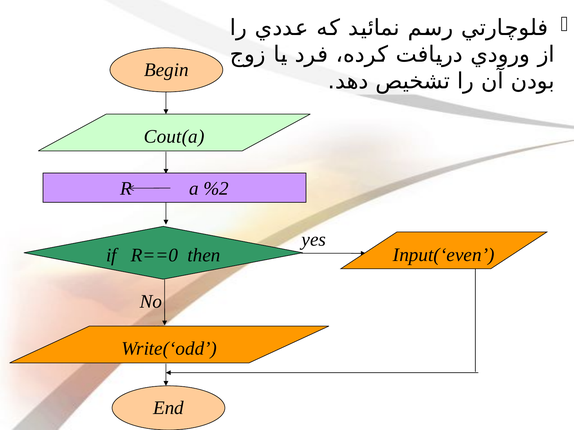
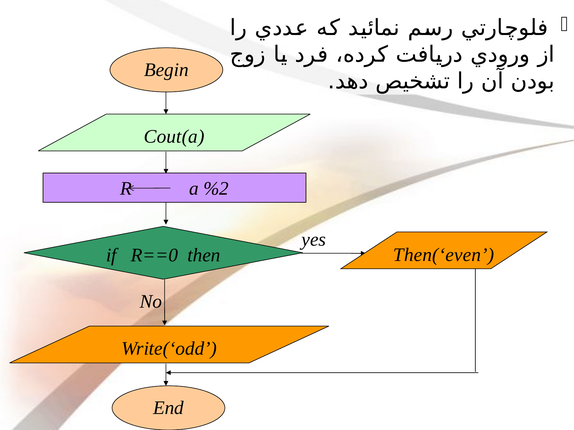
Input(‘even: Input(‘even -> Then(‘even
